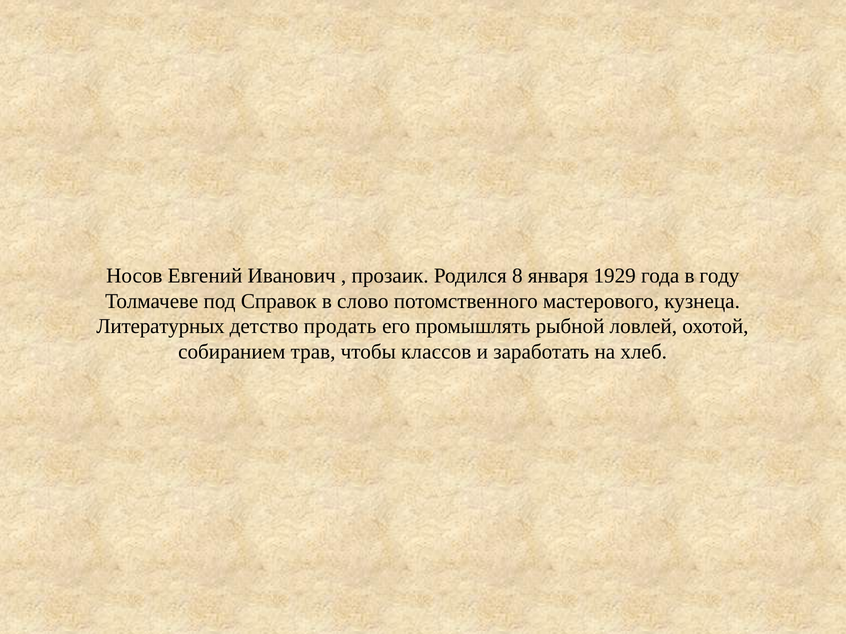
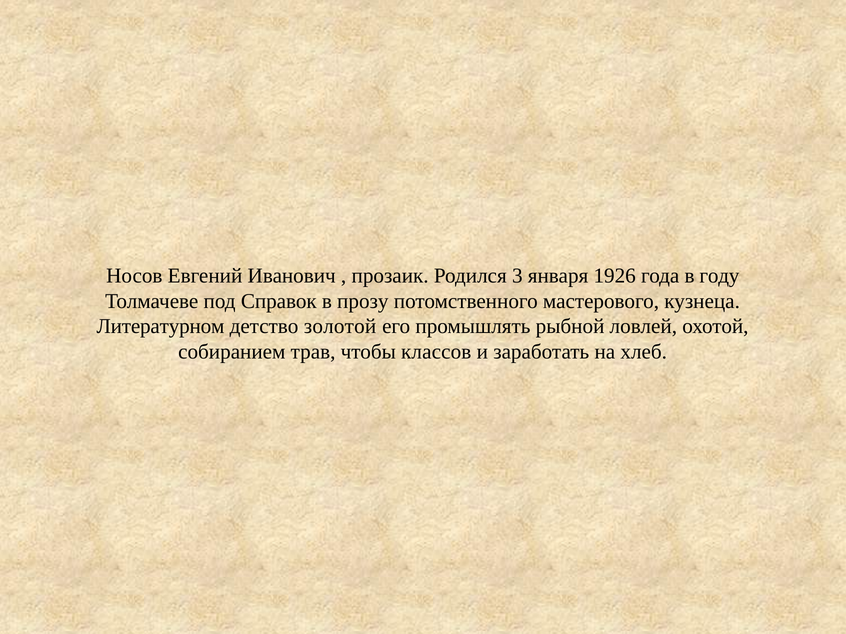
8: 8 -> 3
1929: 1929 -> 1926
слово: слово -> прозу
Литературных: Литературных -> Литературном
продать: продать -> золотой
